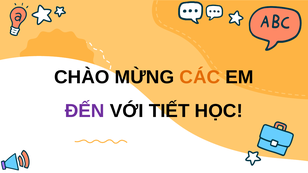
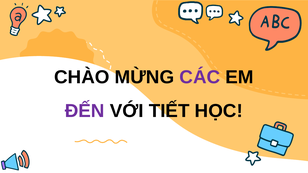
CÁC colour: orange -> purple
